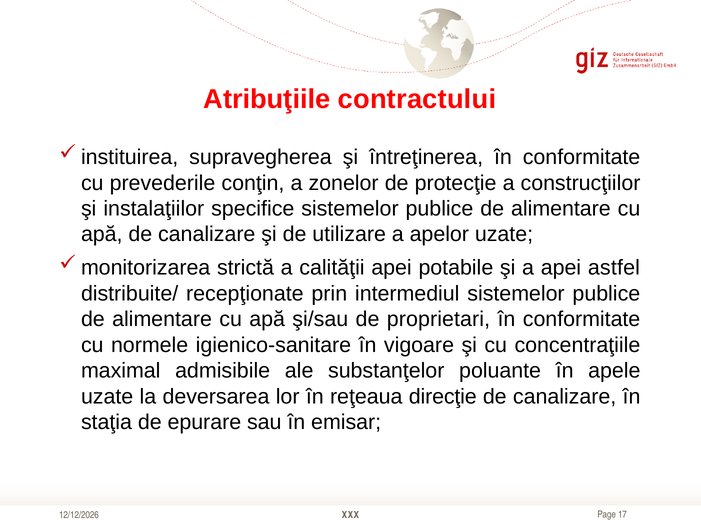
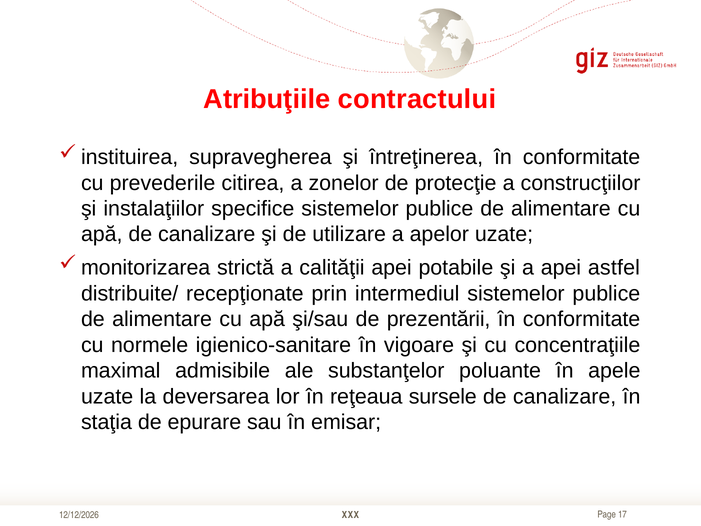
conţin: conţin -> citirea
proprietari: proprietari -> prezentării
direcţie: direcţie -> sursele
